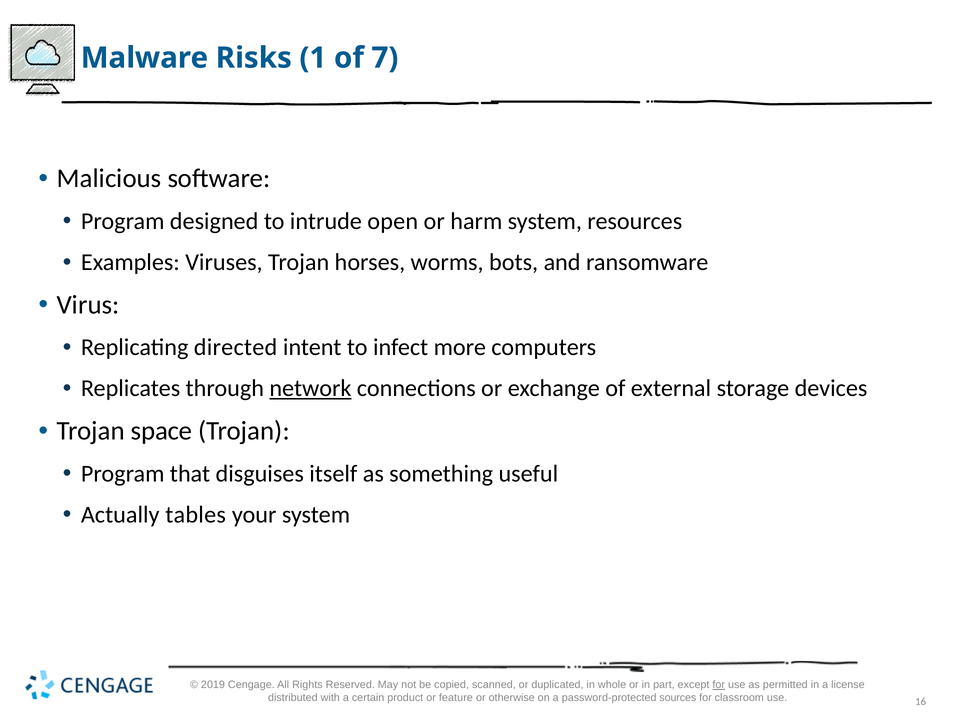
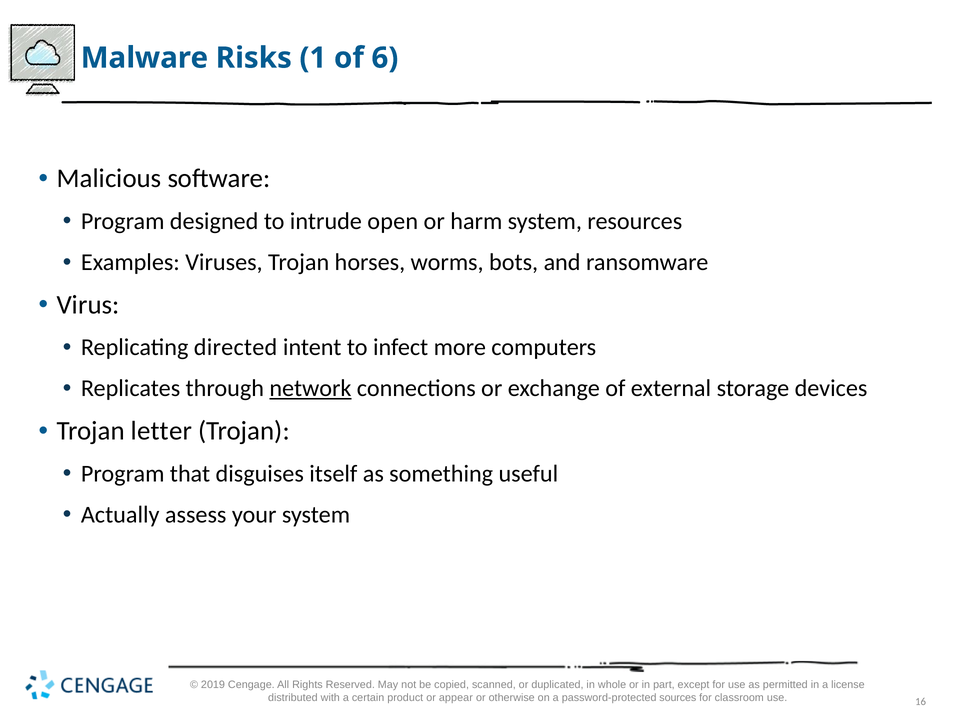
7: 7 -> 6
space: space -> letter
tables: tables -> assess
for at (719, 685) underline: present -> none
feature: feature -> appear
